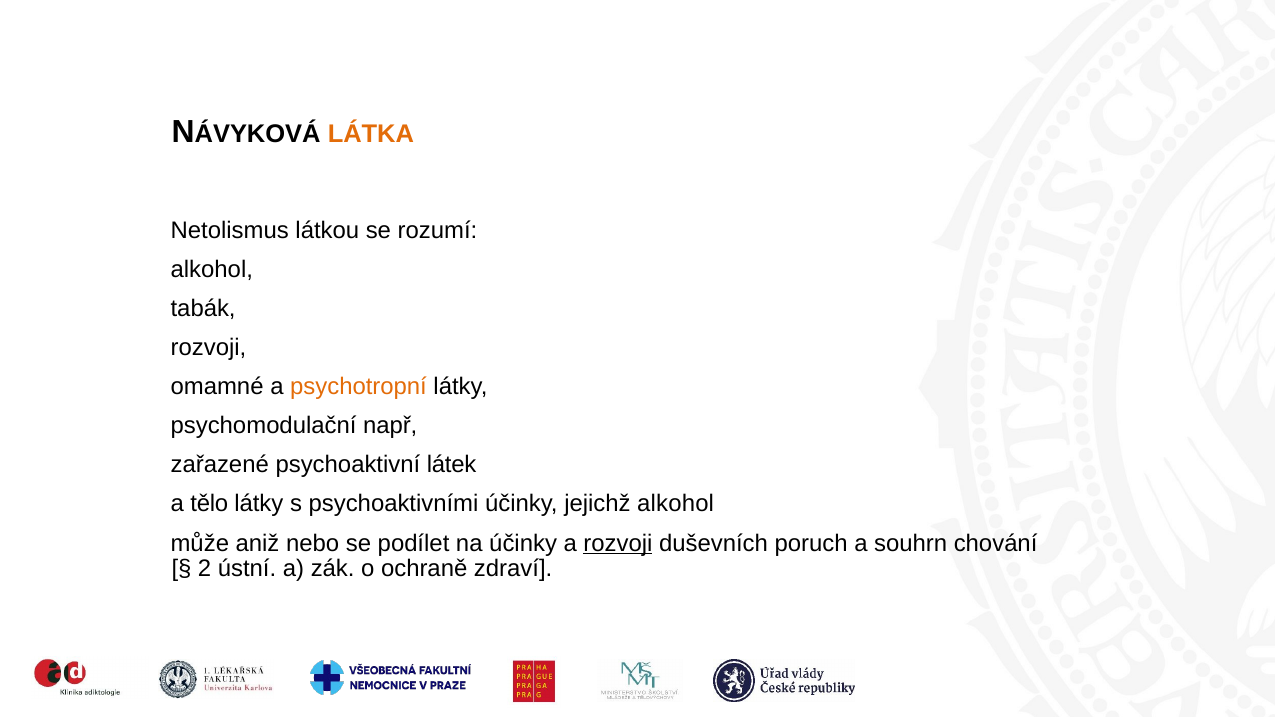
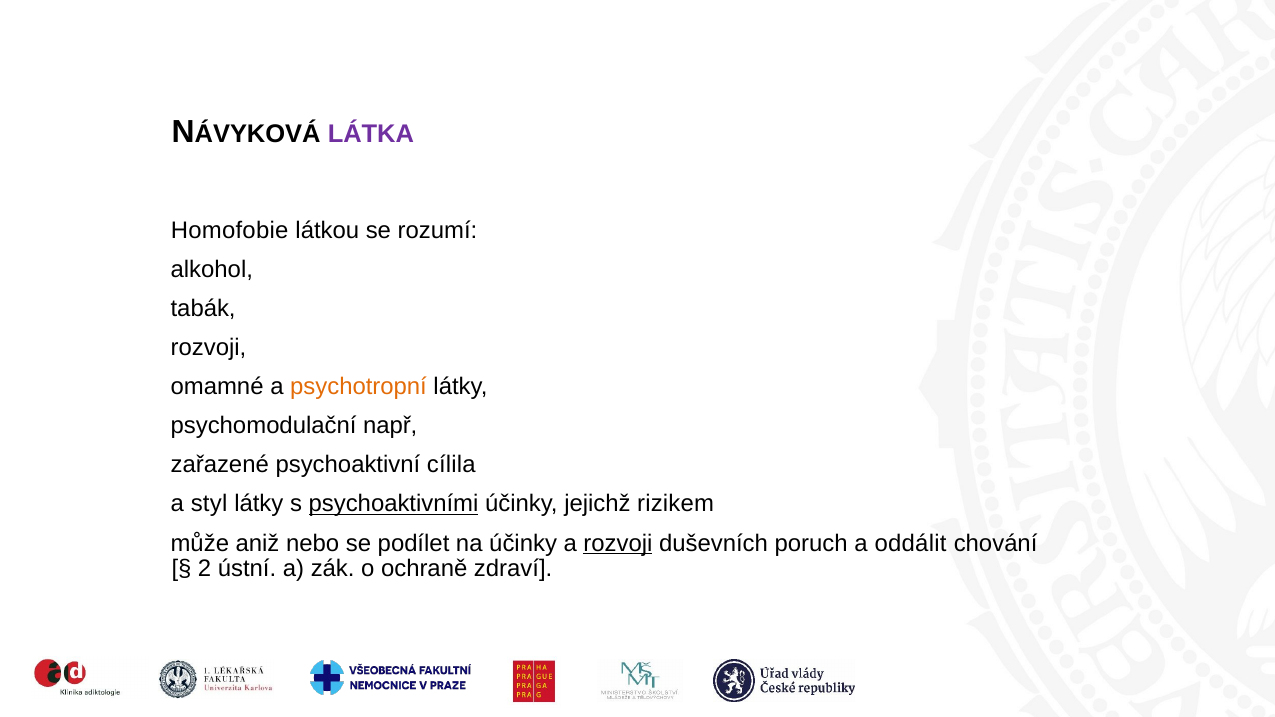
LÁTKA colour: orange -> purple
Netolismus: Netolismus -> Homofobie
látek: látek -> cílila
tělo: tělo -> styl
psychoaktivními underline: none -> present
jejichž alkohol: alkohol -> rizikem
souhrn: souhrn -> oddálit
